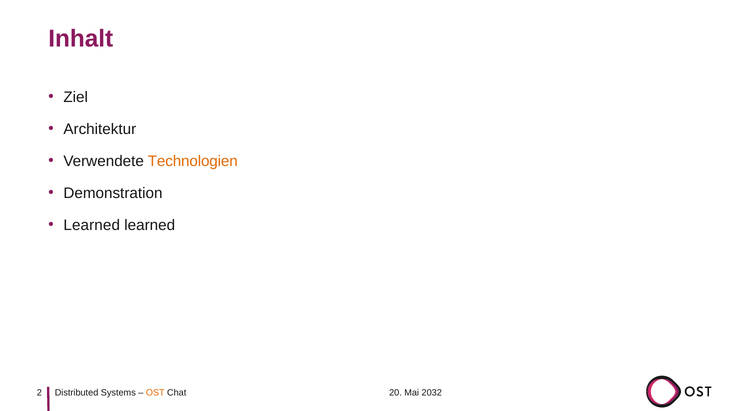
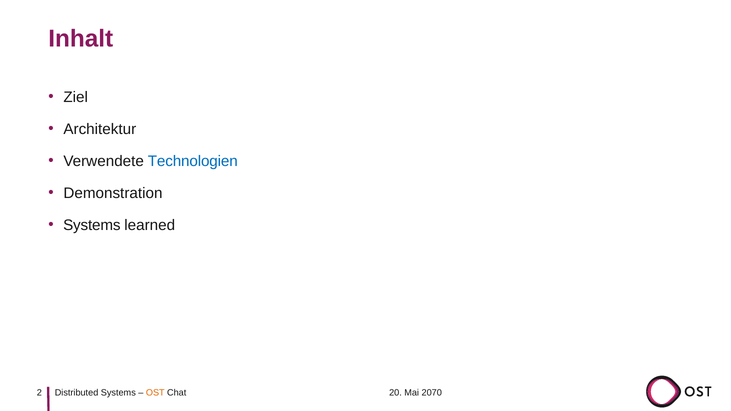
Technologien colour: orange -> blue
Learned at (92, 225): Learned -> Systems
2032: 2032 -> 2070
